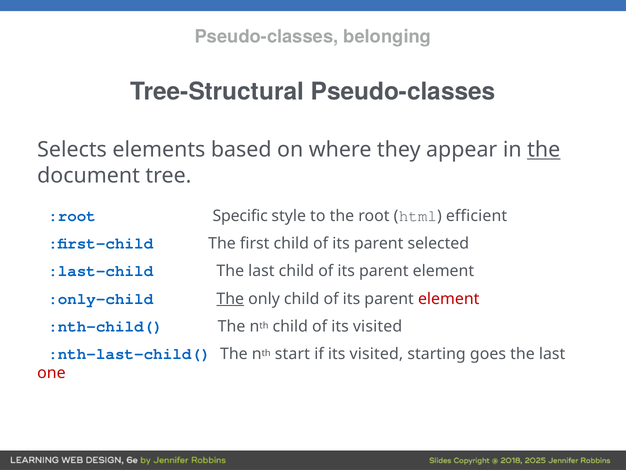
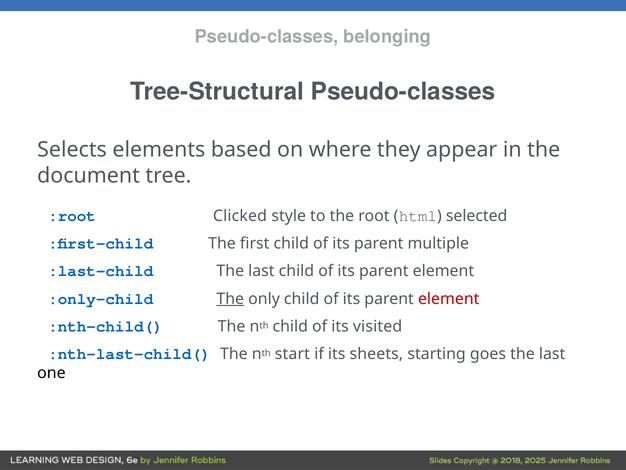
the at (544, 150) underline: present -> none
Specific: Specific -> Clicked
efficient: efficient -> selected
selected: selected -> multiple
if its visited: visited -> sheets
one colour: red -> black
